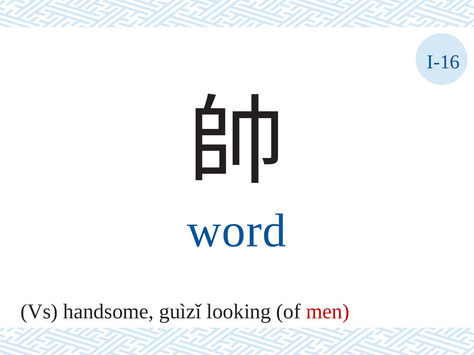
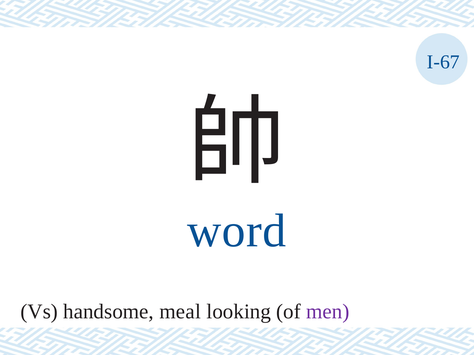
I-16: I-16 -> I-67
guìzǐ: guìzǐ -> meal
men colour: red -> purple
